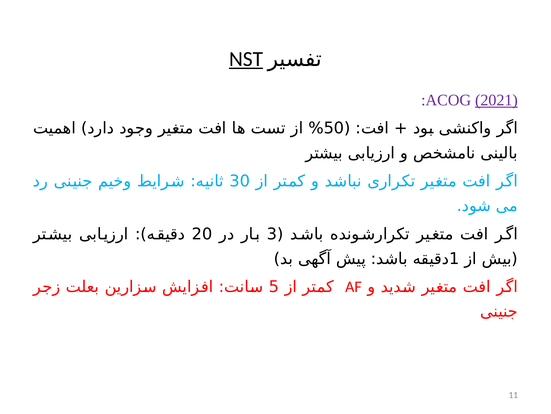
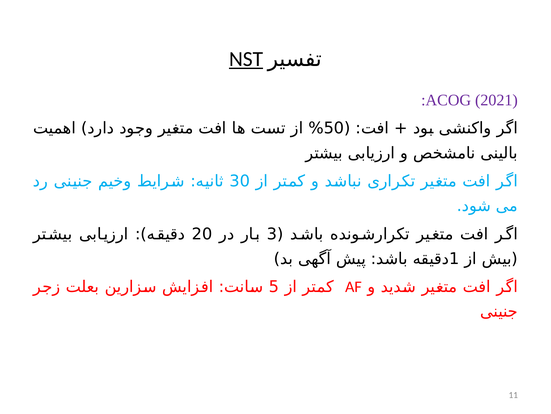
2021 underline: present -> none
